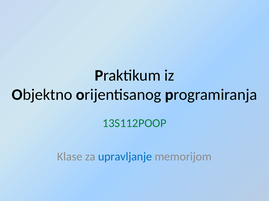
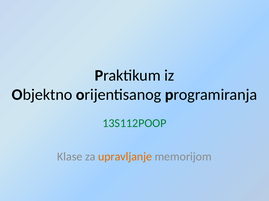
upravljanje colour: blue -> orange
